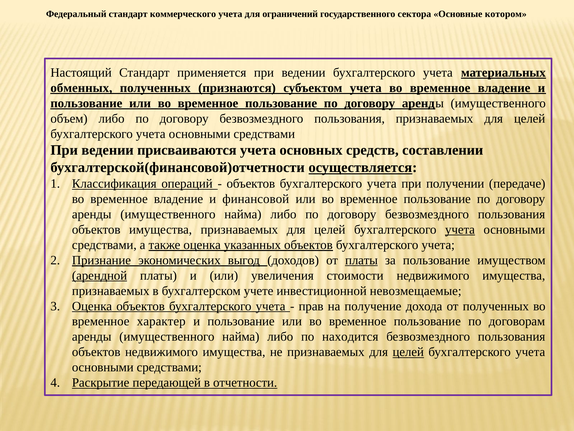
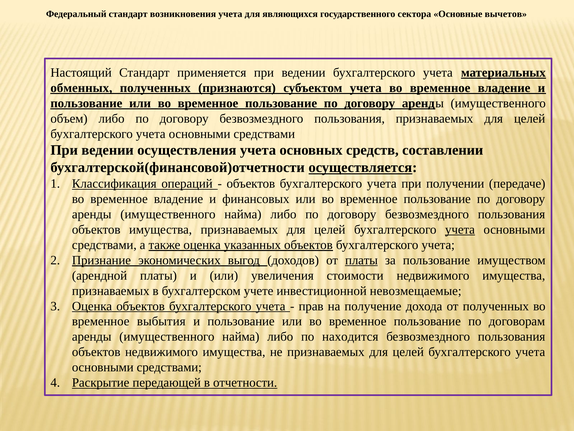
коммерческого: коммерческого -> возникновения
ограничений: ограничений -> являющихся
котором: котором -> вычетов
присваиваются: присваиваются -> осуществления
финансовой: финансовой -> финансовых
арендной underline: present -> none
характер: характер -> выбытия
целей at (408, 352) underline: present -> none
